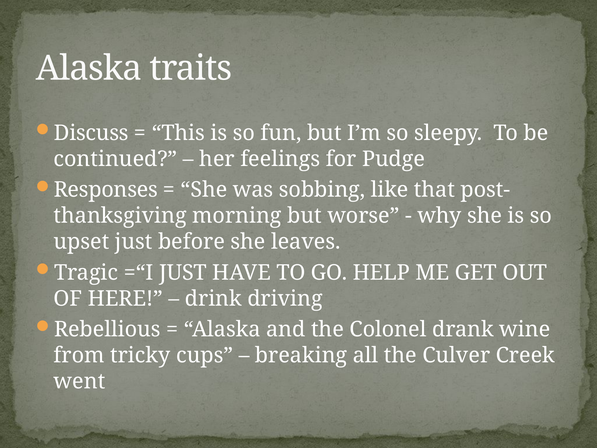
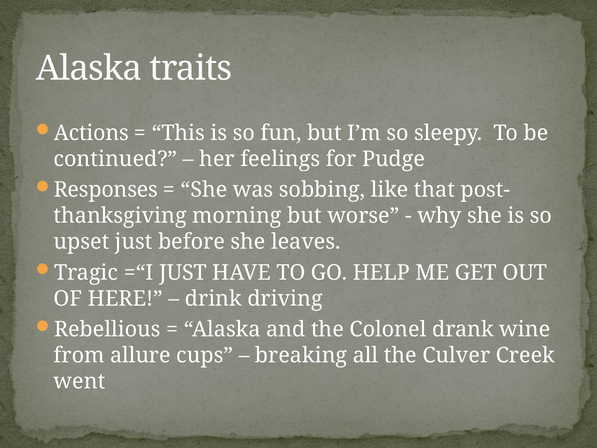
Discuss: Discuss -> Actions
tricky: tricky -> allure
